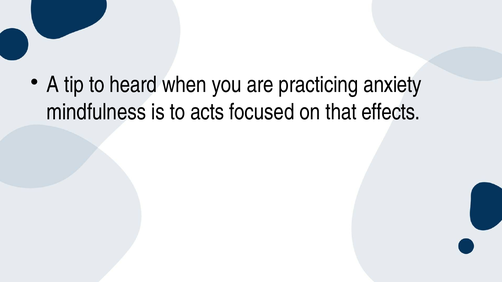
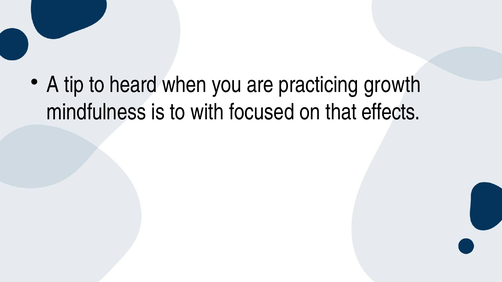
anxiety: anxiety -> growth
acts: acts -> with
